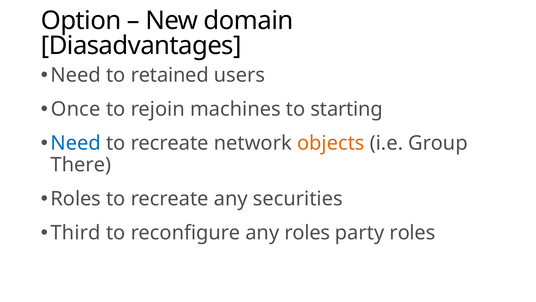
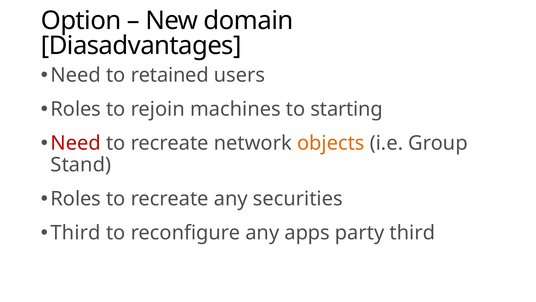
Once at (76, 109): Once -> Roles
Need at (76, 143) colour: blue -> red
There: There -> Stand
any roles: roles -> apps
party roles: roles -> third
